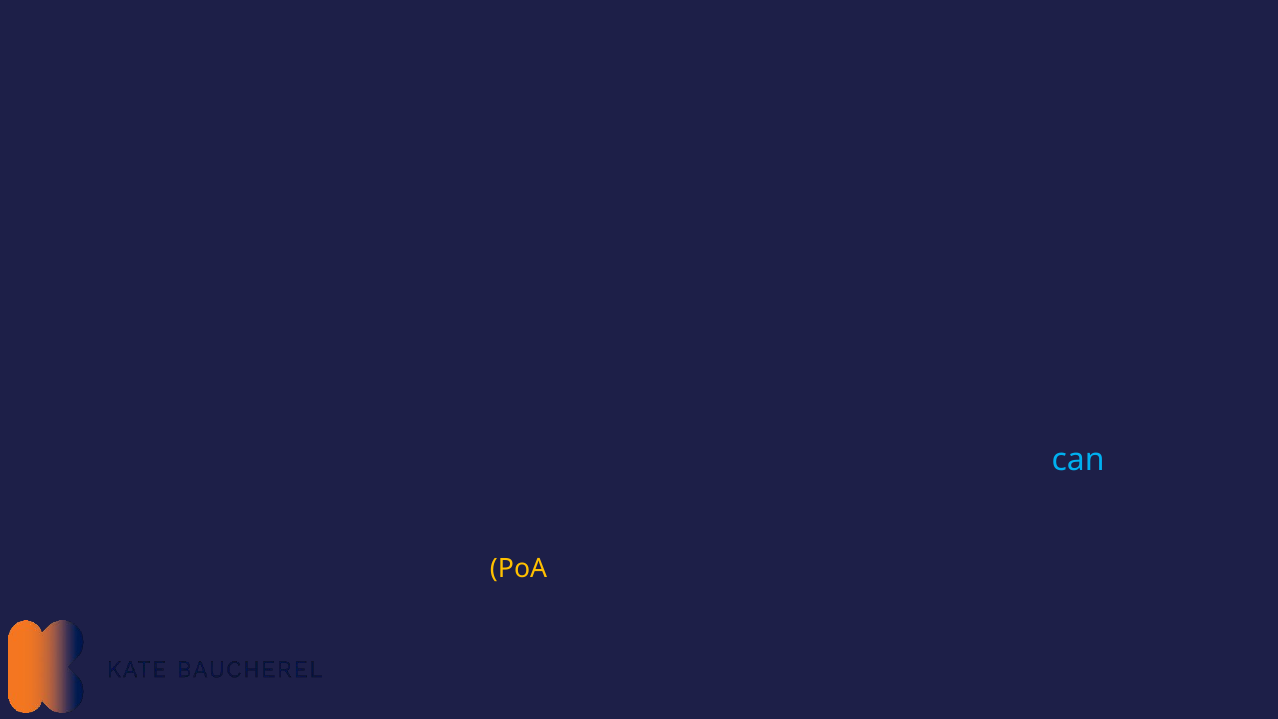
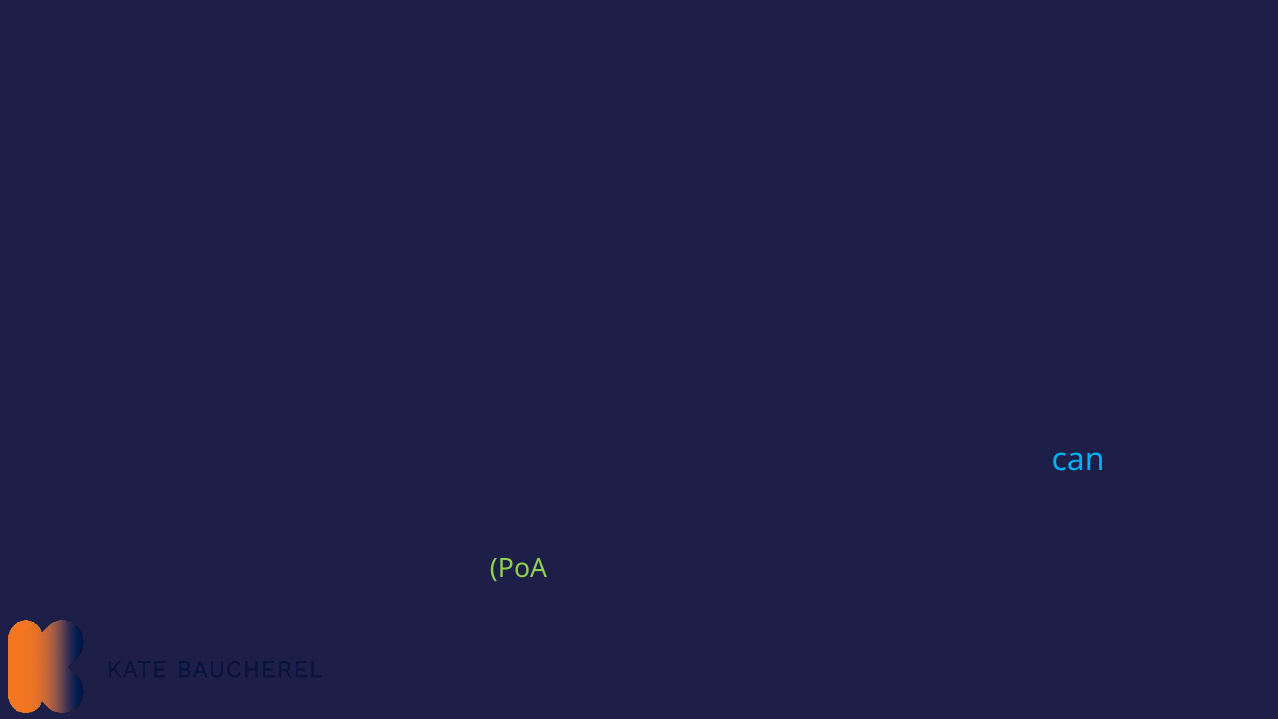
PoA colour: yellow -> light green
